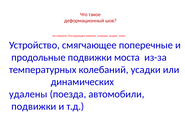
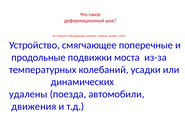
подвижки at (34, 107): подвижки -> движения
